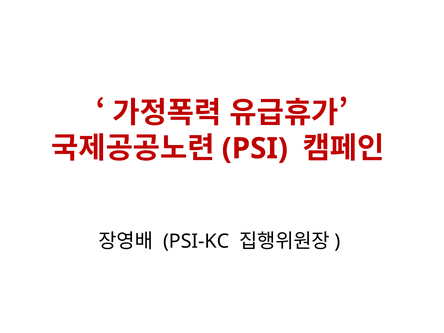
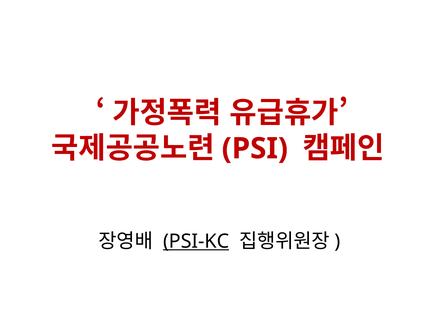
PSI-KC underline: none -> present
